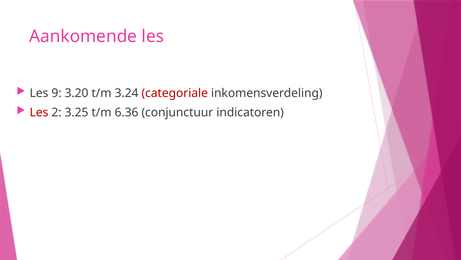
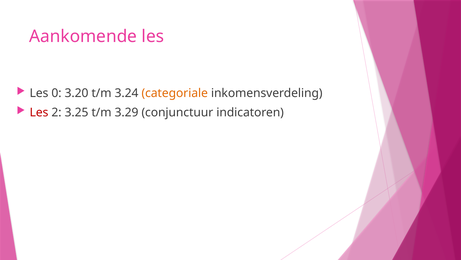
9: 9 -> 0
categoriale colour: red -> orange
6.36: 6.36 -> 3.29
